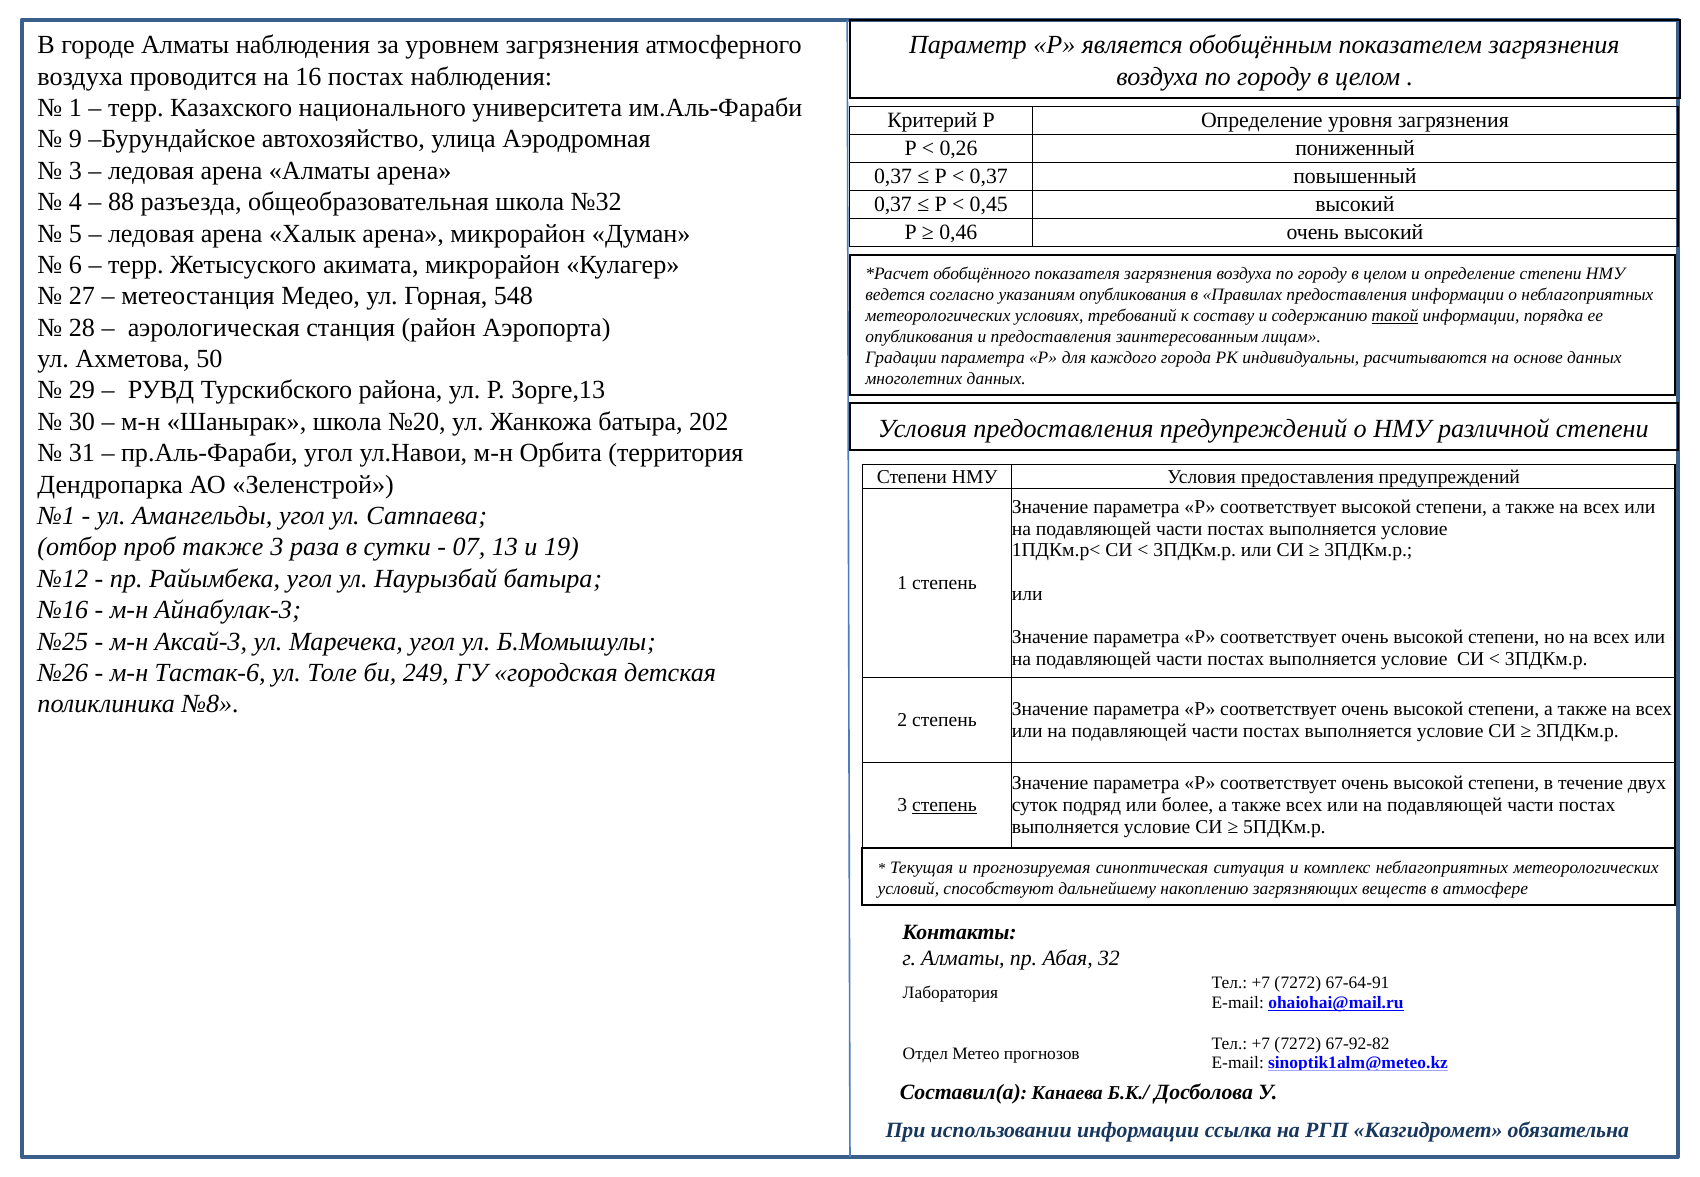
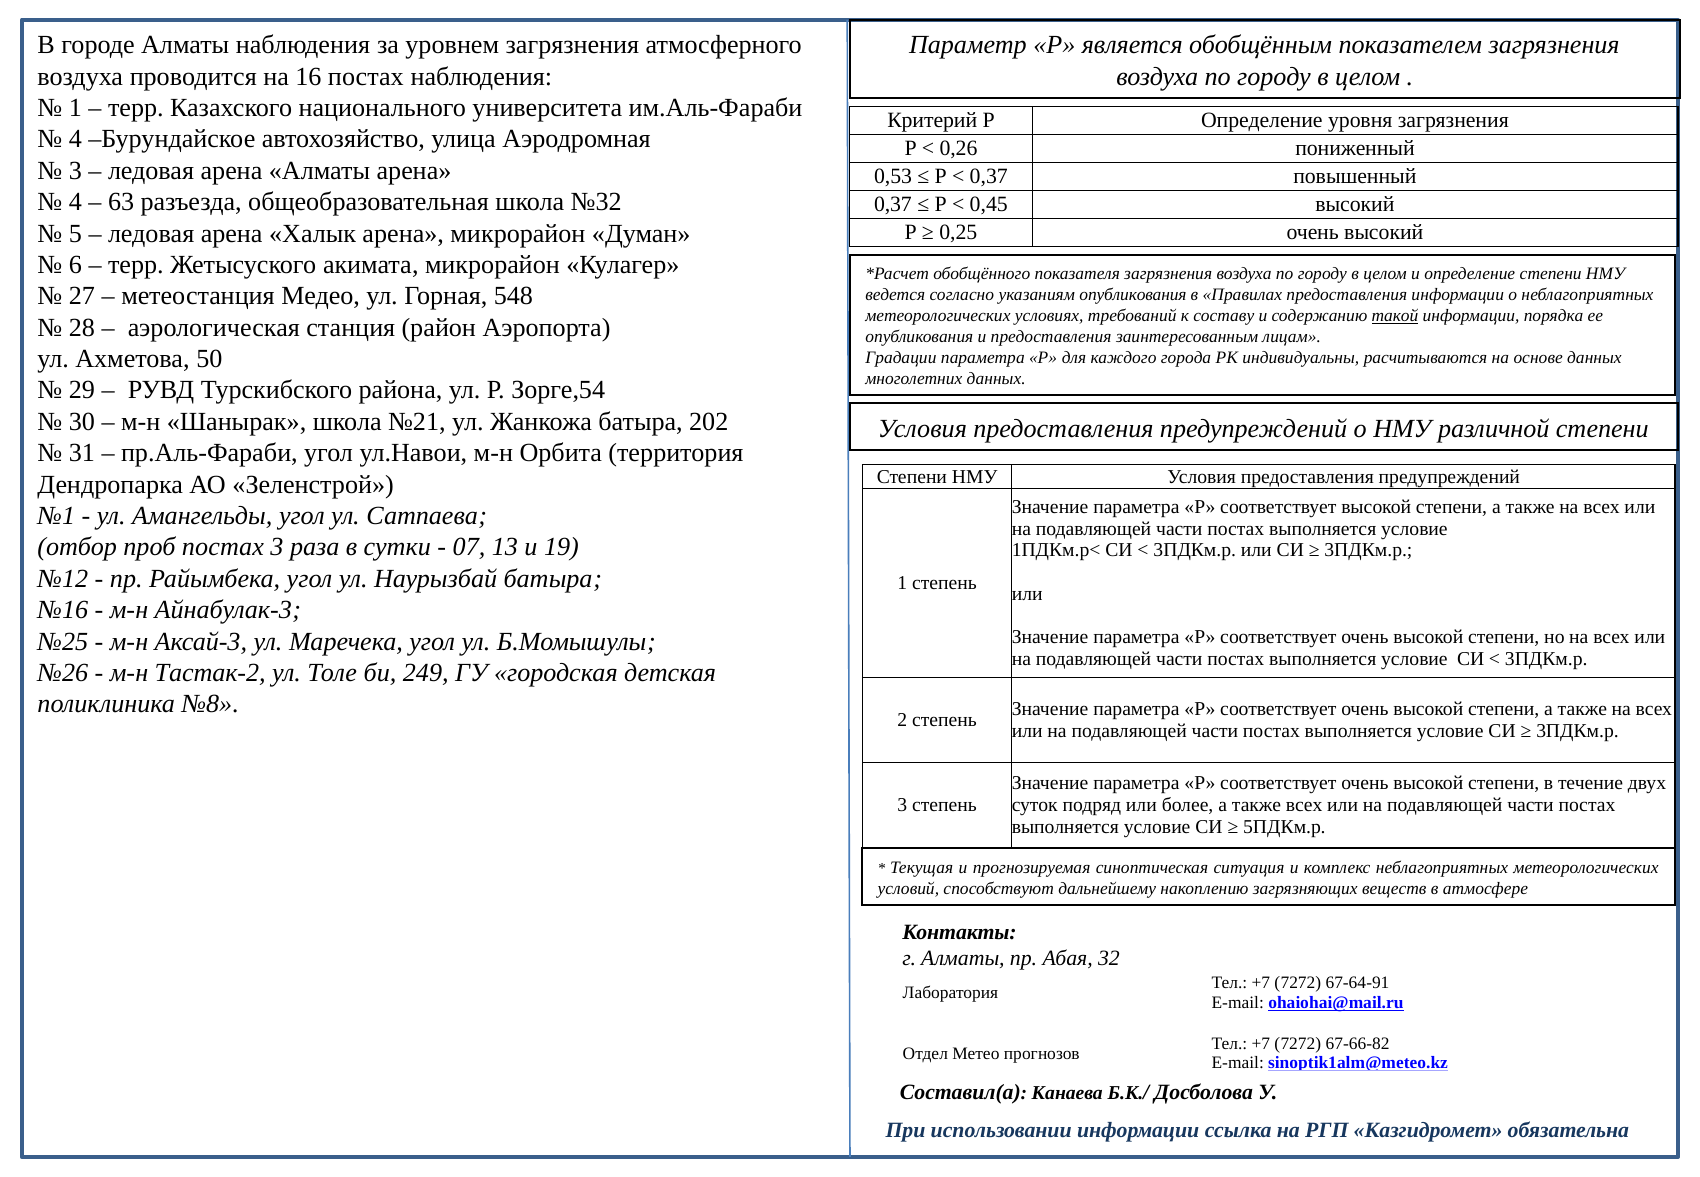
9 at (75, 139): 9 -> 4
0,37 at (893, 176): 0,37 -> 0,53
88: 88 -> 63
0,46: 0,46 -> 0,25
Зорге,13: Зорге,13 -> Зорге,54
№20: №20 -> №21
проб также: также -> постах
Тастак-6: Тастак-6 -> Тастак-2
степень at (944, 805) underline: present -> none
67-92-82: 67-92-82 -> 67-66-82
